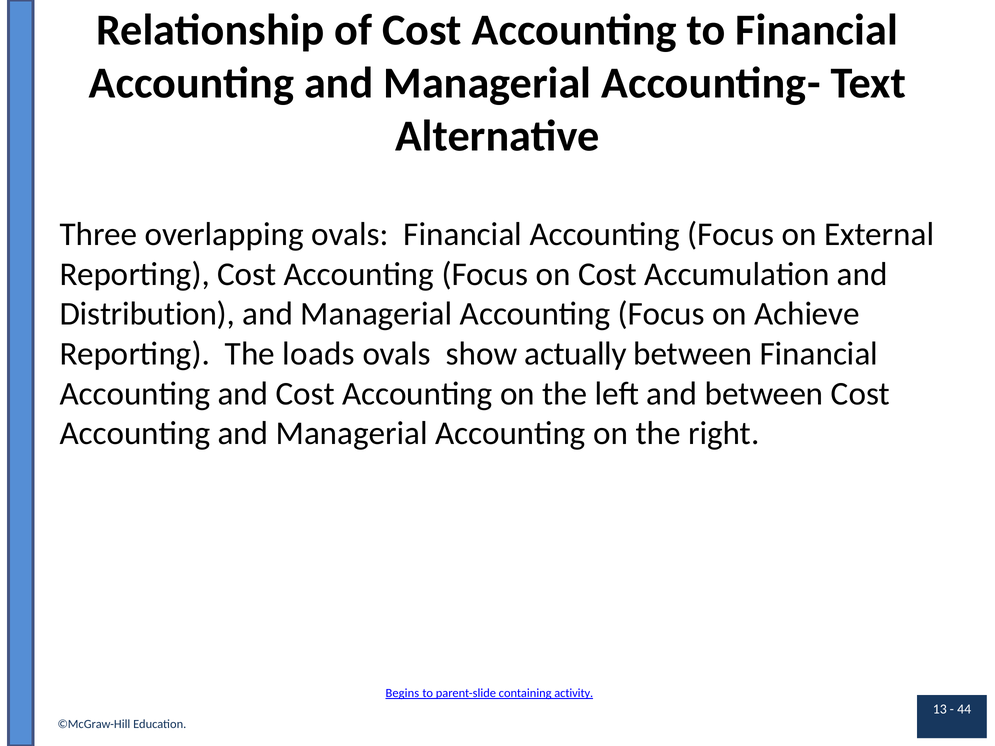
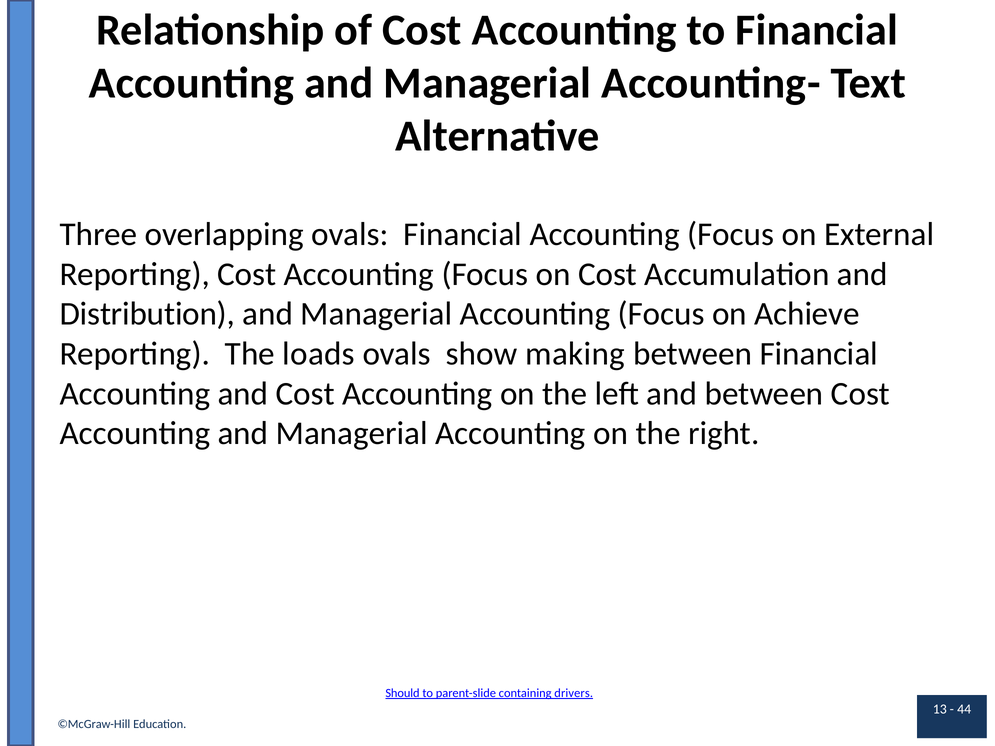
actually: actually -> making
Begins: Begins -> Should
activity: activity -> drivers
